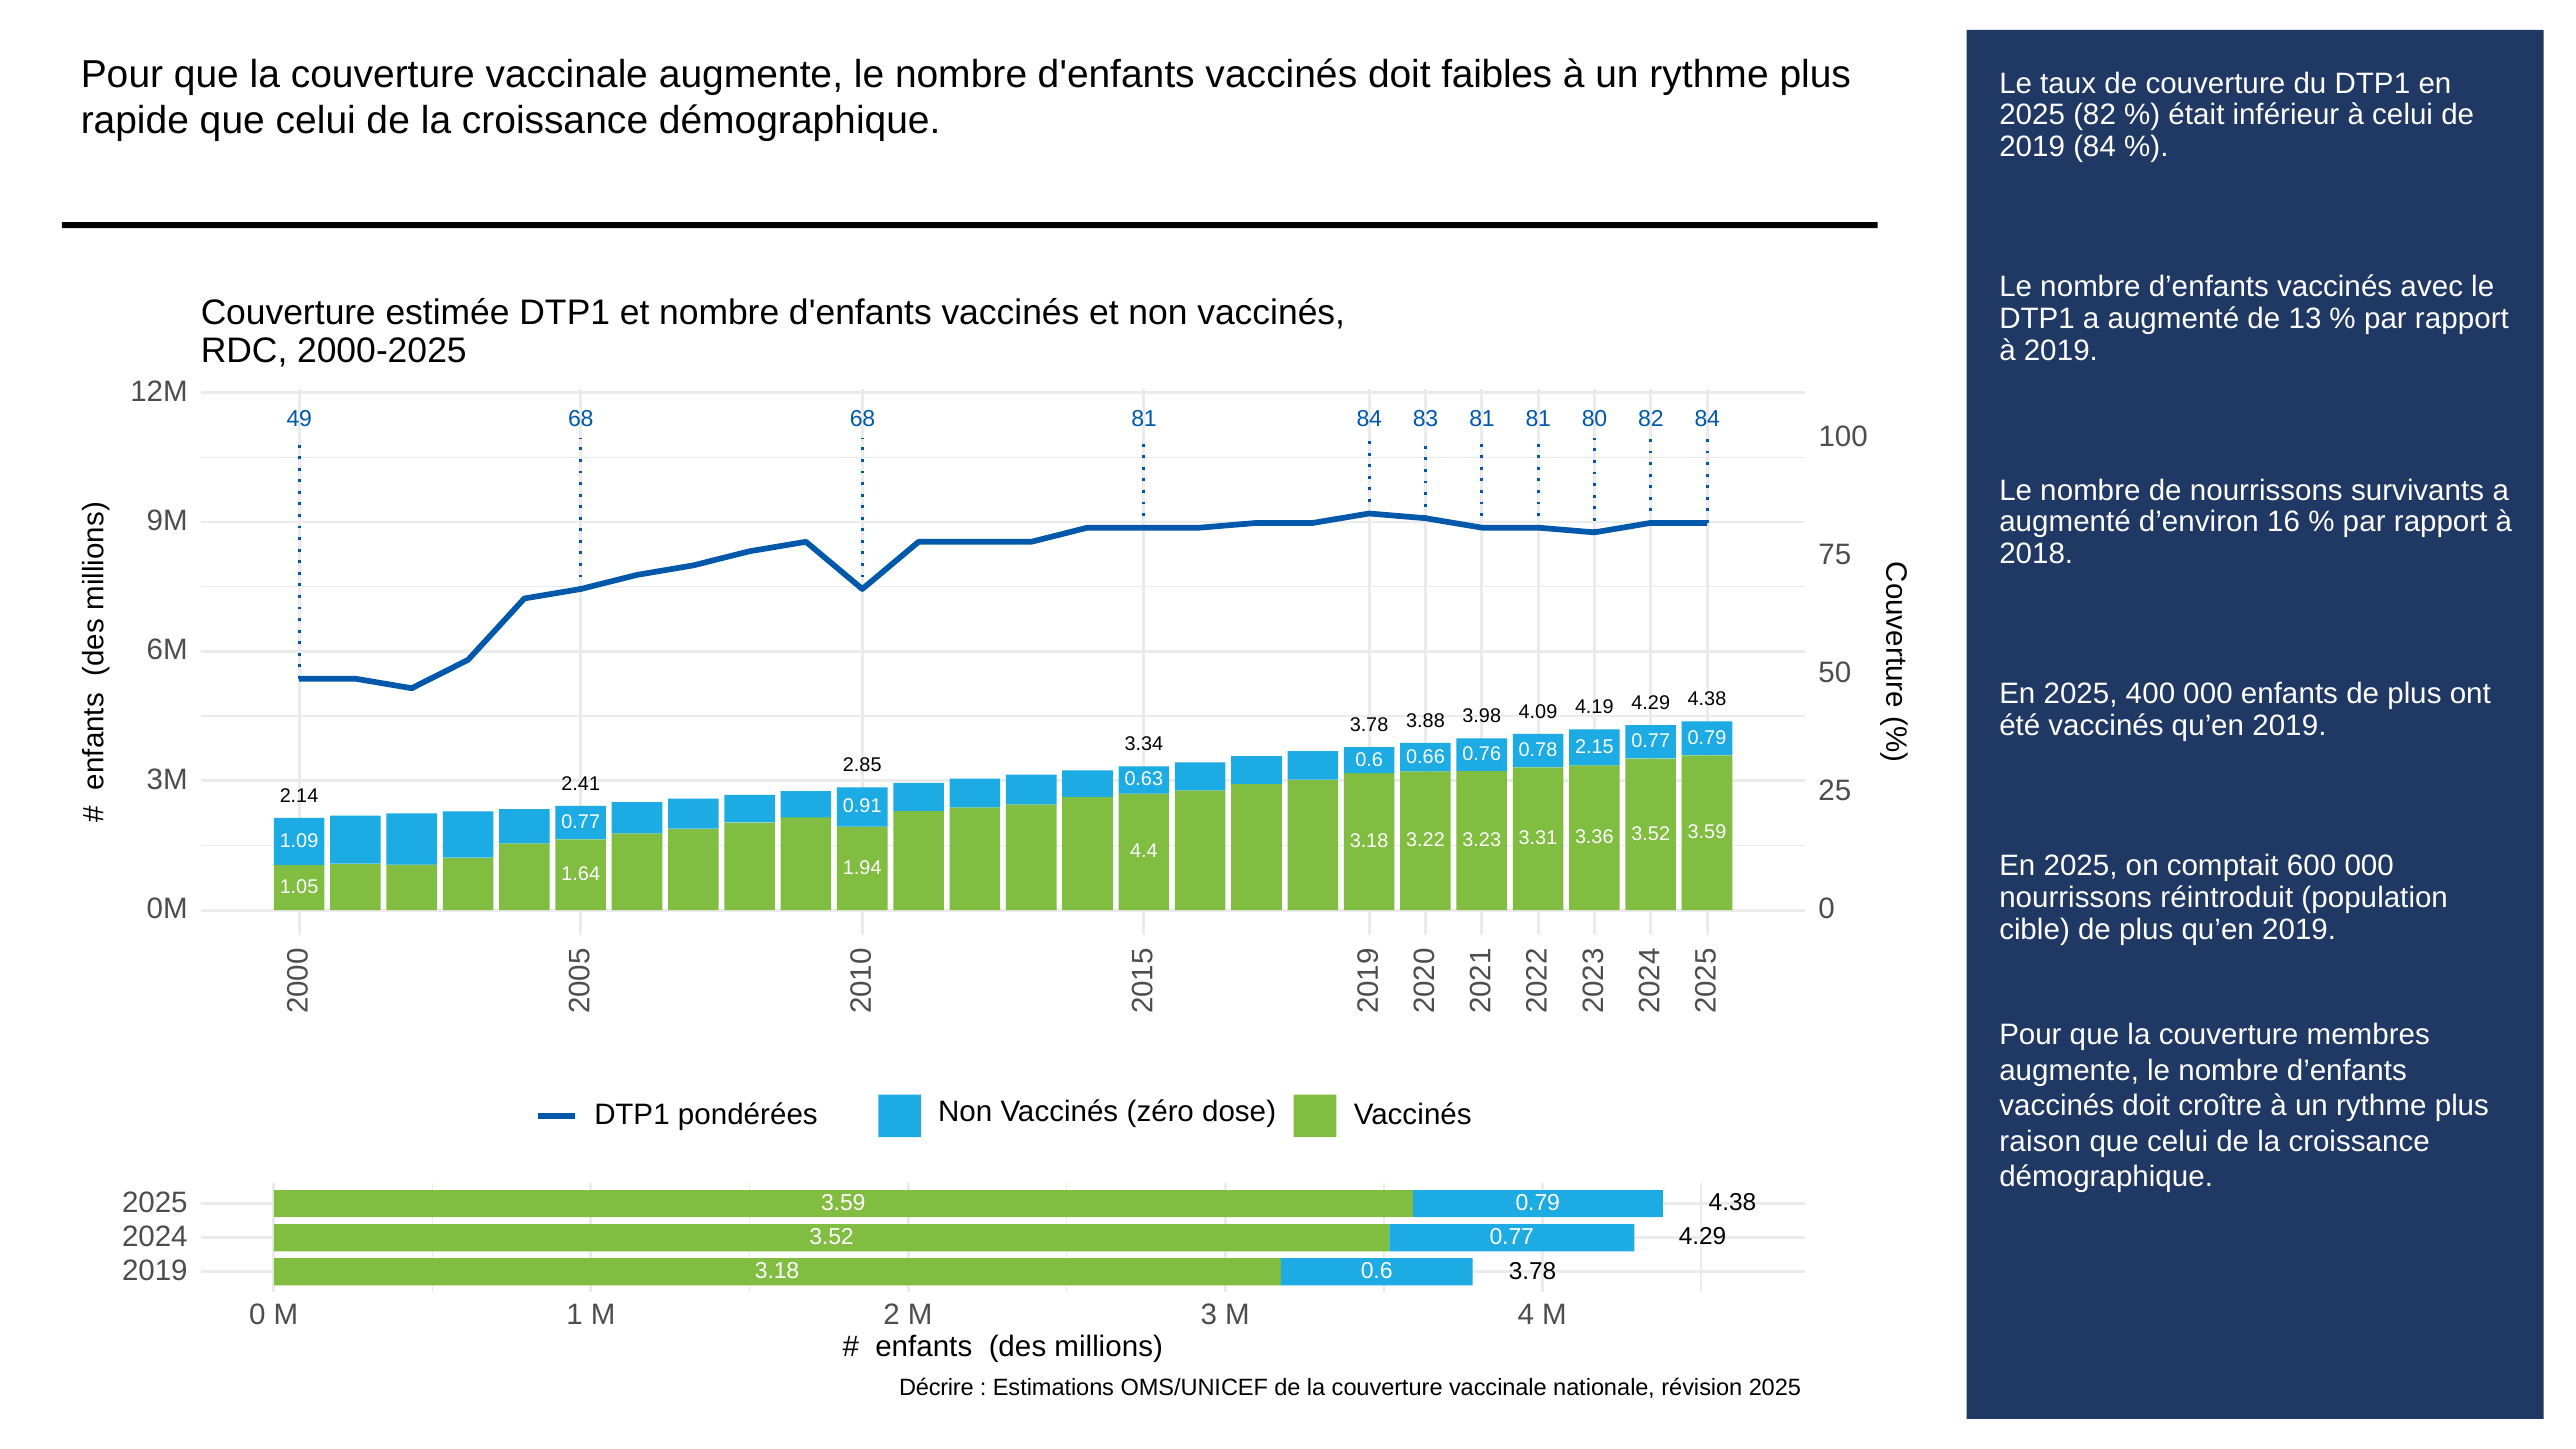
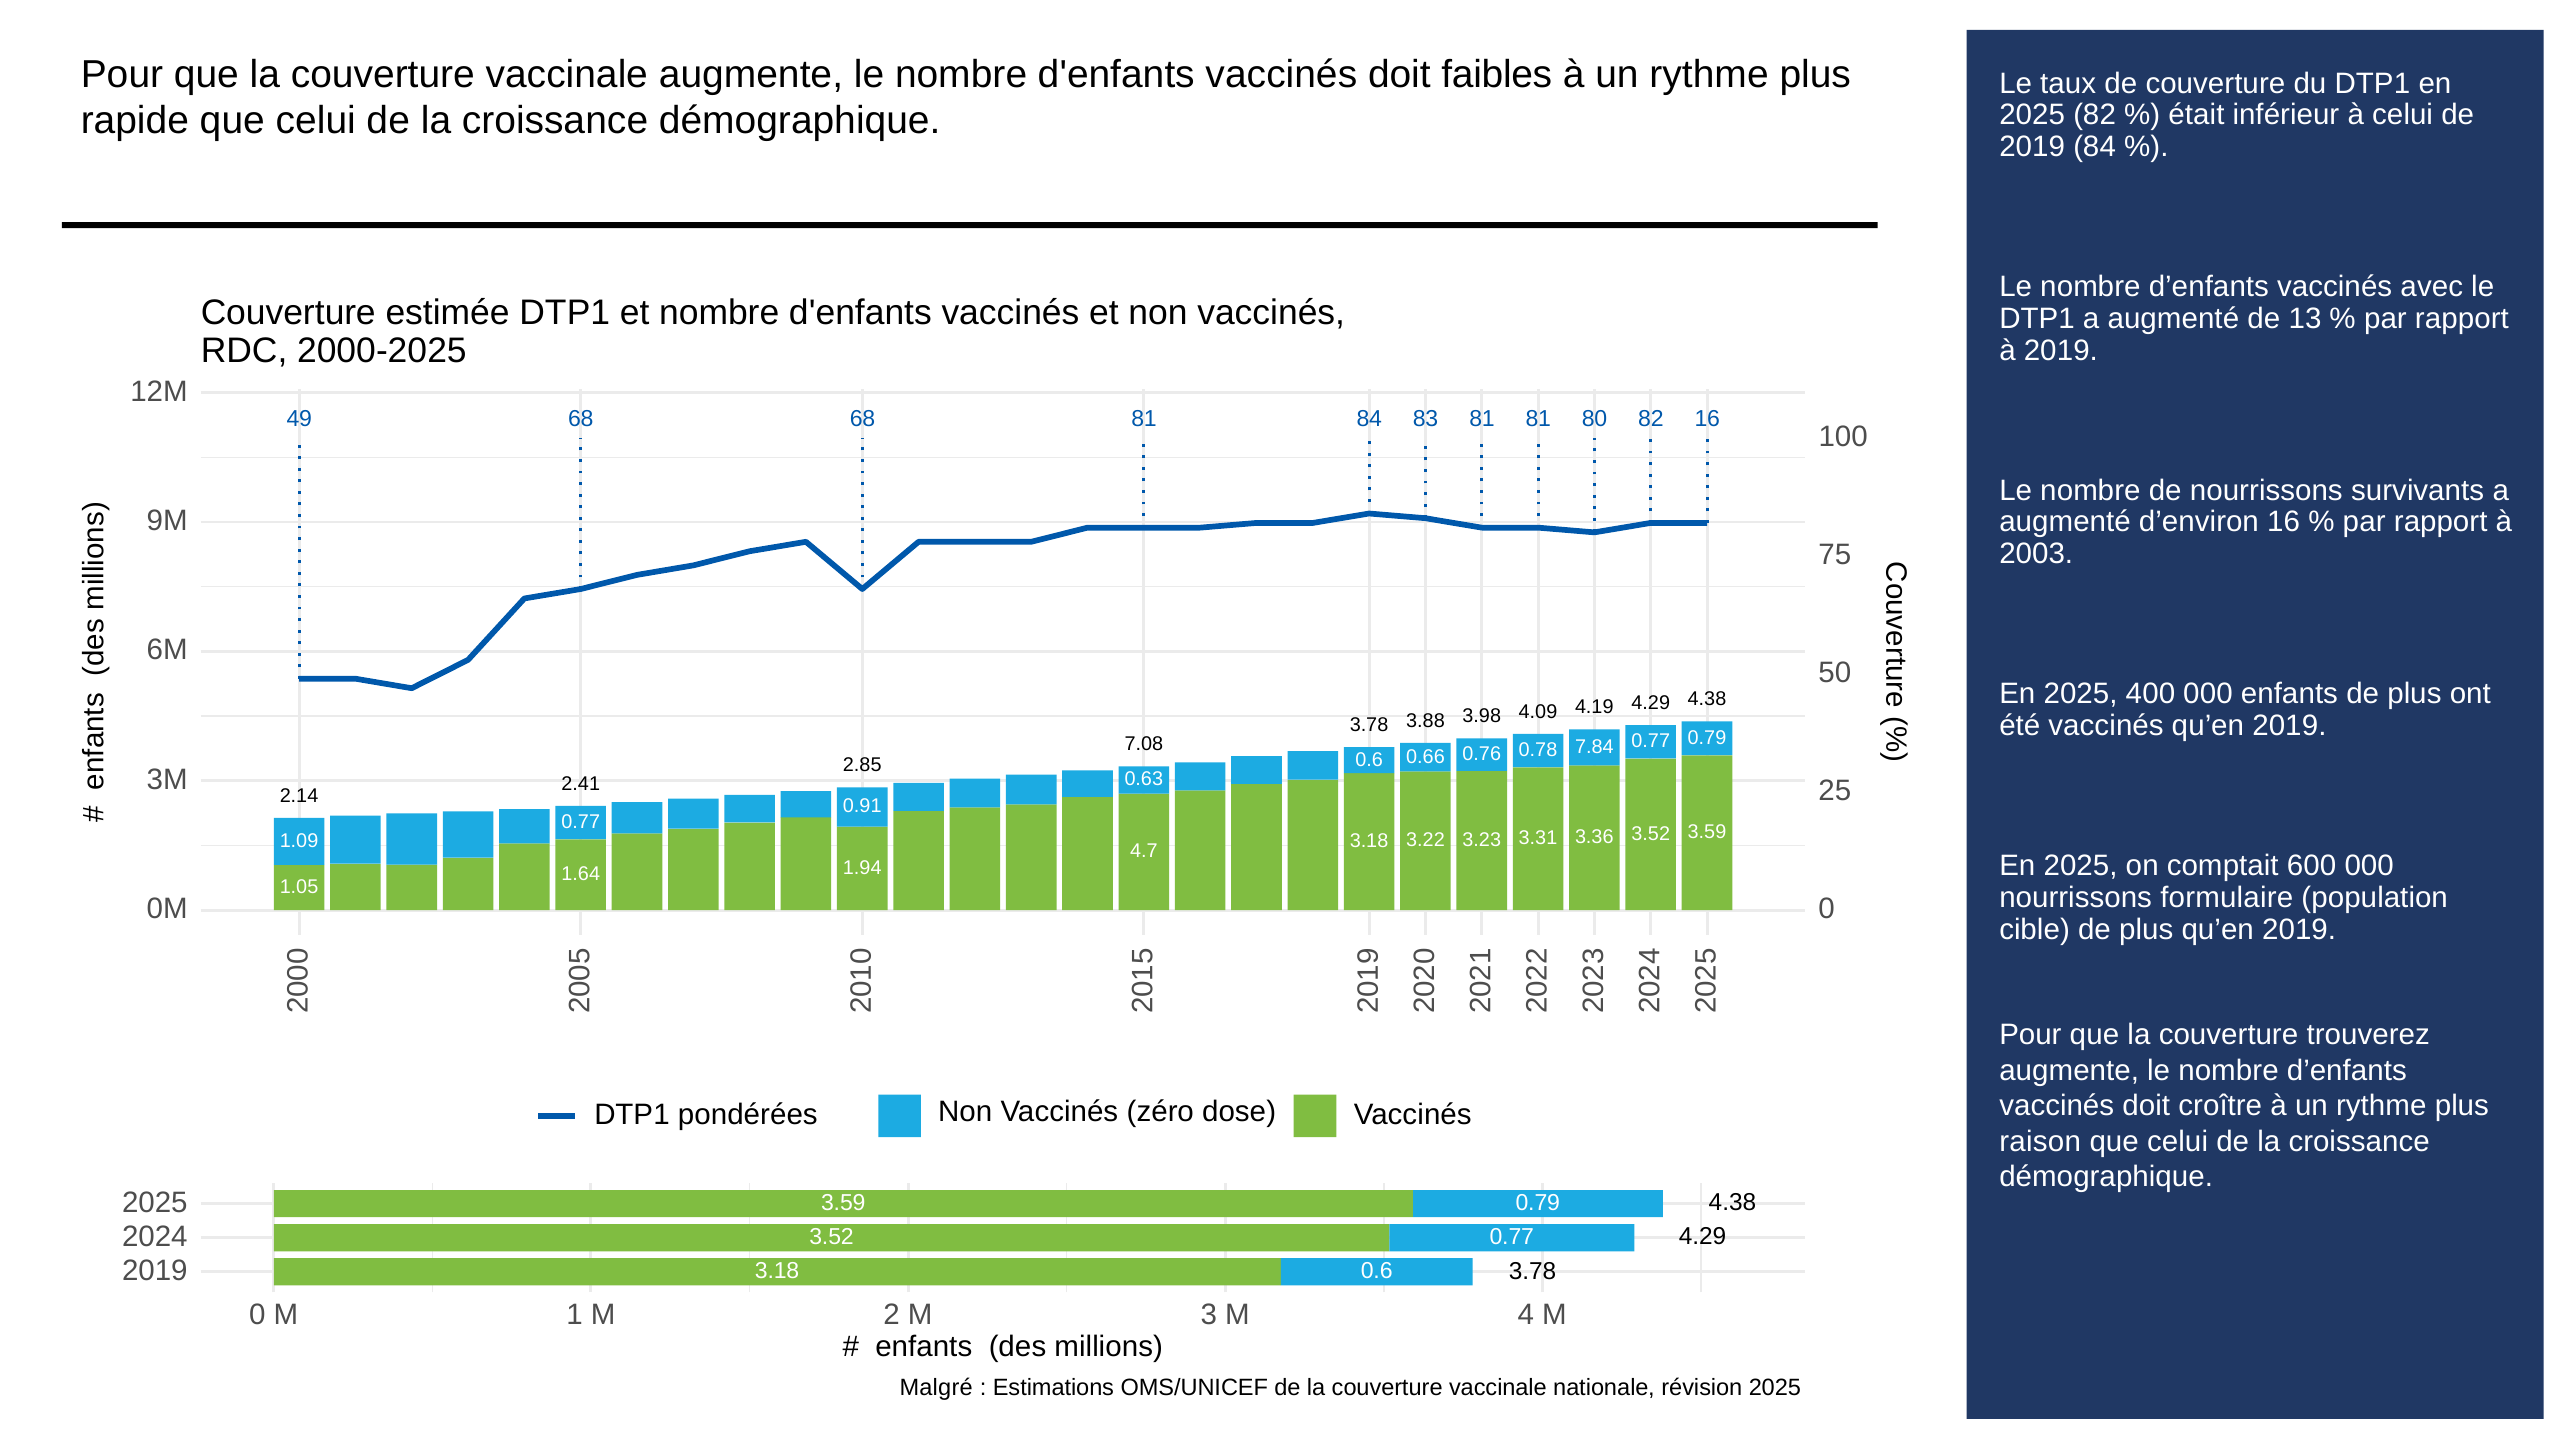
82 84: 84 -> 16
2018: 2018 -> 2003
3.34: 3.34 -> 7.08
2.15: 2.15 -> 7.84
4.4: 4.4 -> 4.7
réintroduit: réintroduit -> formulaire
membres: membres -> trouverez
Décrire: Décrire -> Malgré
